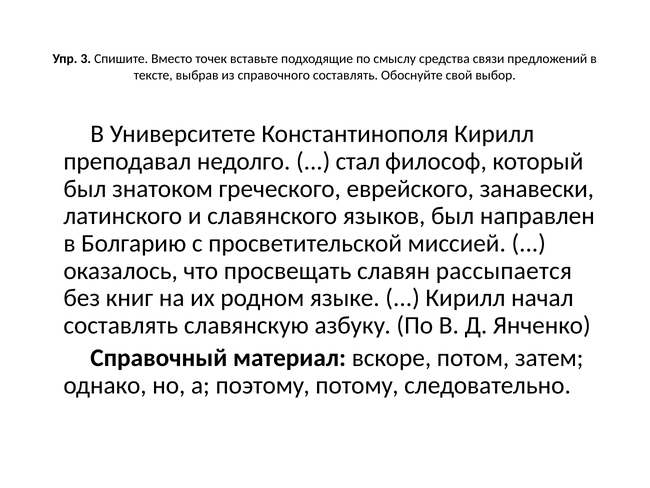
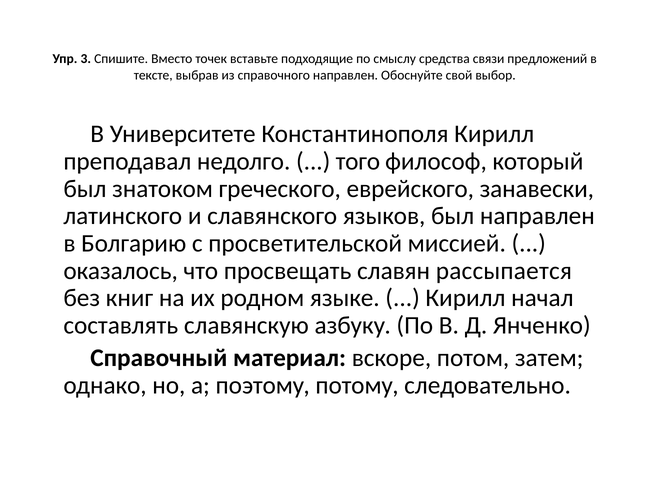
справочного составлять: составлять -> направлен
стал: стал -> того
